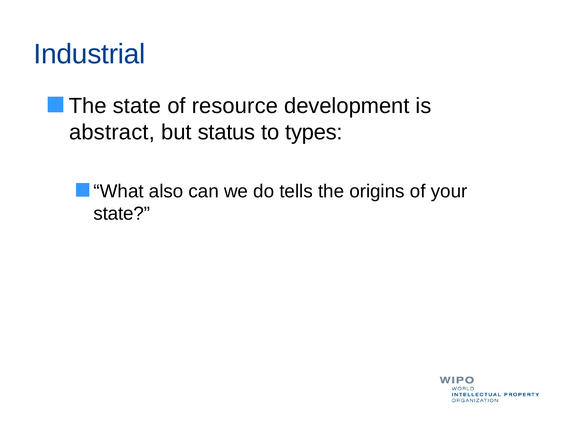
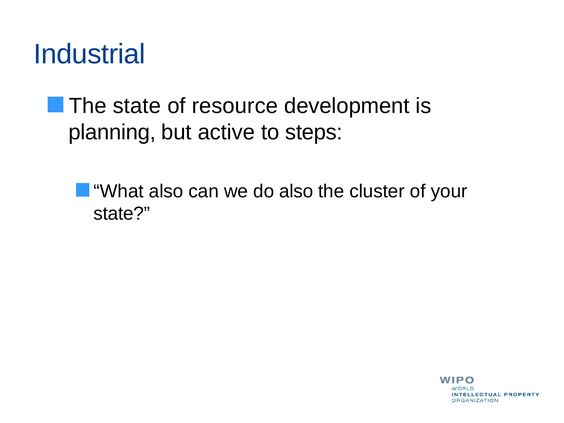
abstract: abstract -> planning
status: status -> active
types: types -> steps
do tells: tells -> also
origins: origins -> cluster
